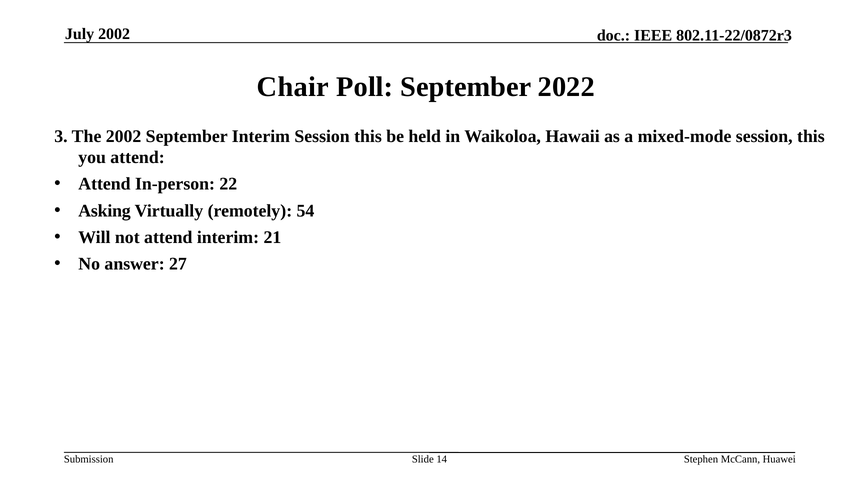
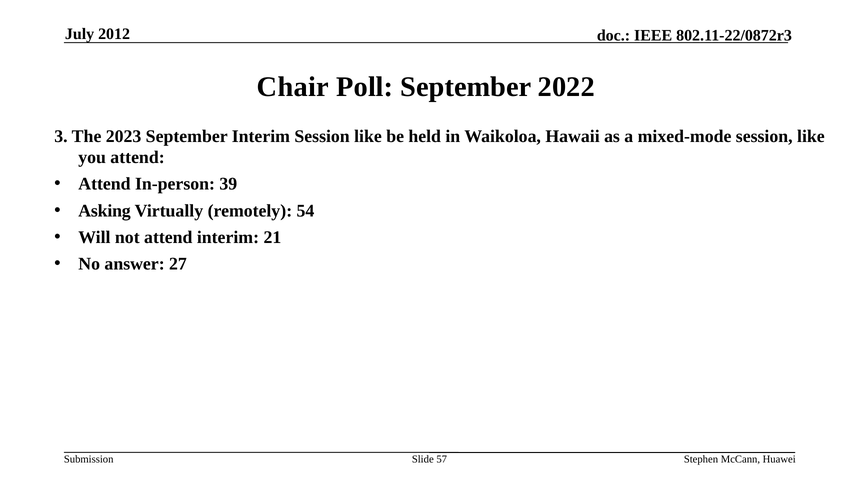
July 2002: 2002 -> 2012
The 2002: 2002 -> 2023
Interim Session this: this -> like
mixed-mode session this: this -> like
22: 22 -> 39
14: 14 -> 57
